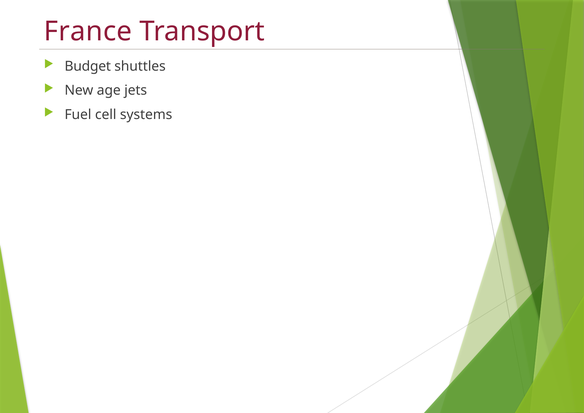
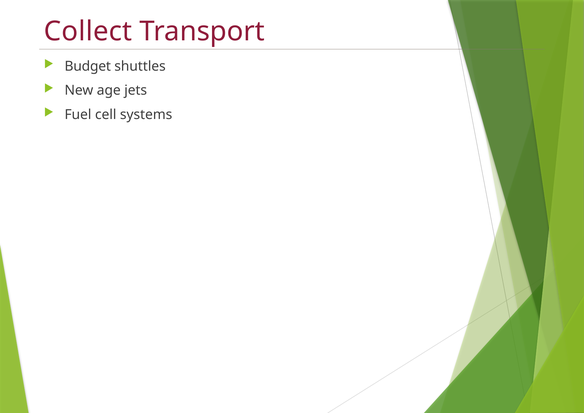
France: France -> Collect
